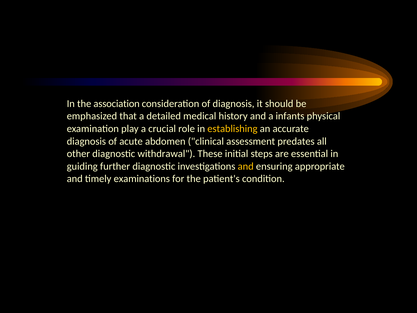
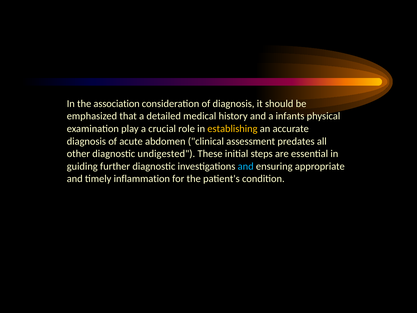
withdrawal: withdrawal -> undigested
and at (246, 166) colour: yellow -> light blue
examinations: examinations -> inflammation
